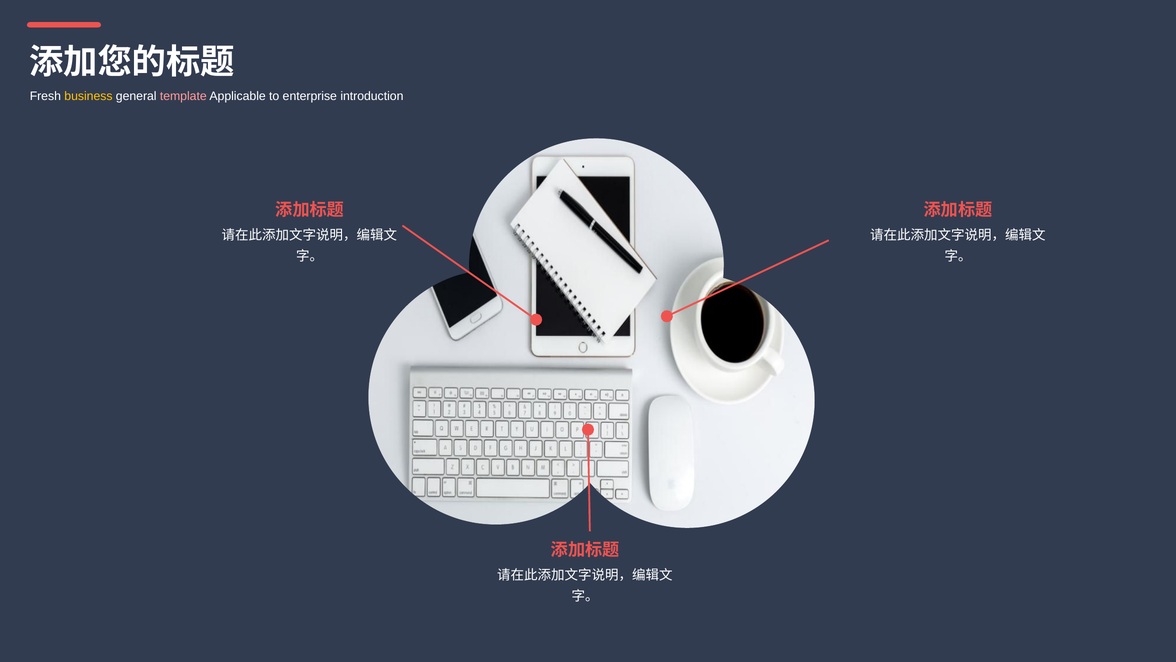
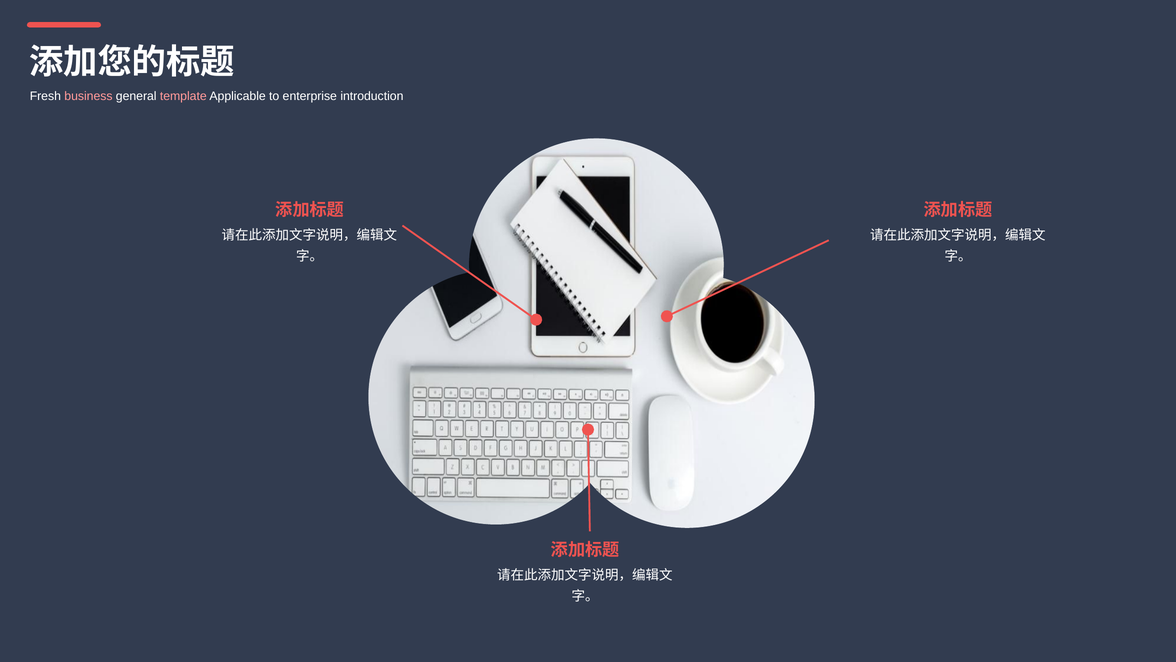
business colour: yellow -> pink
